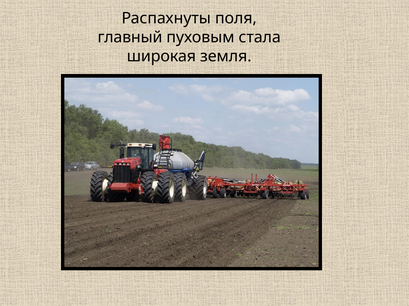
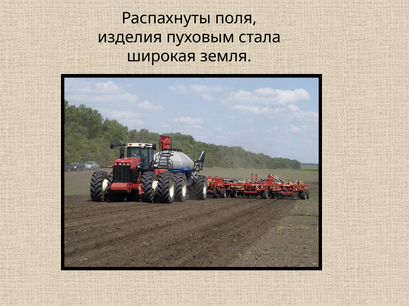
главный: главный -> изделия
